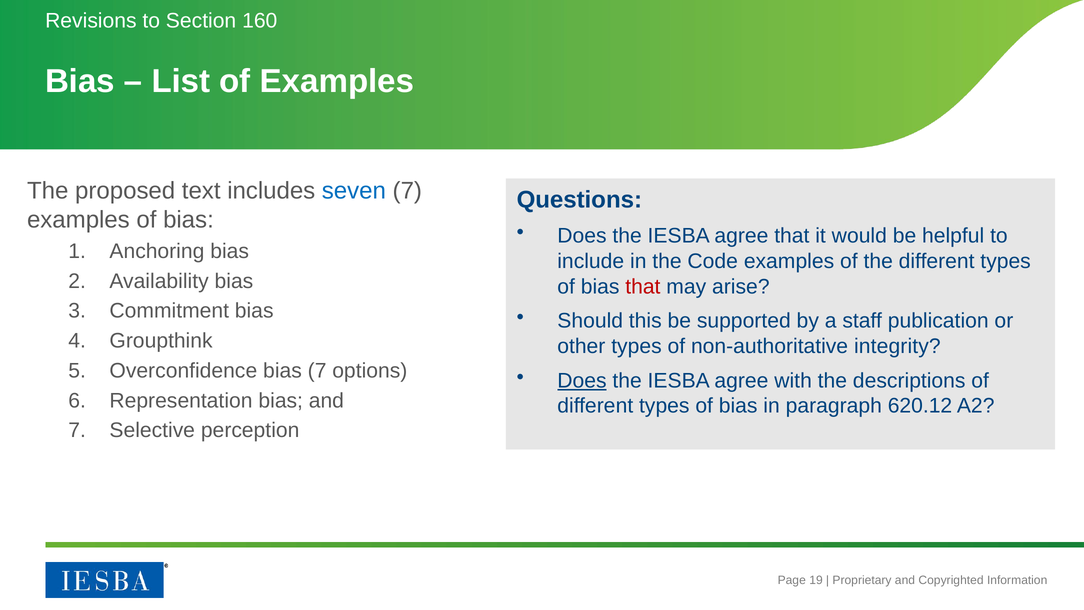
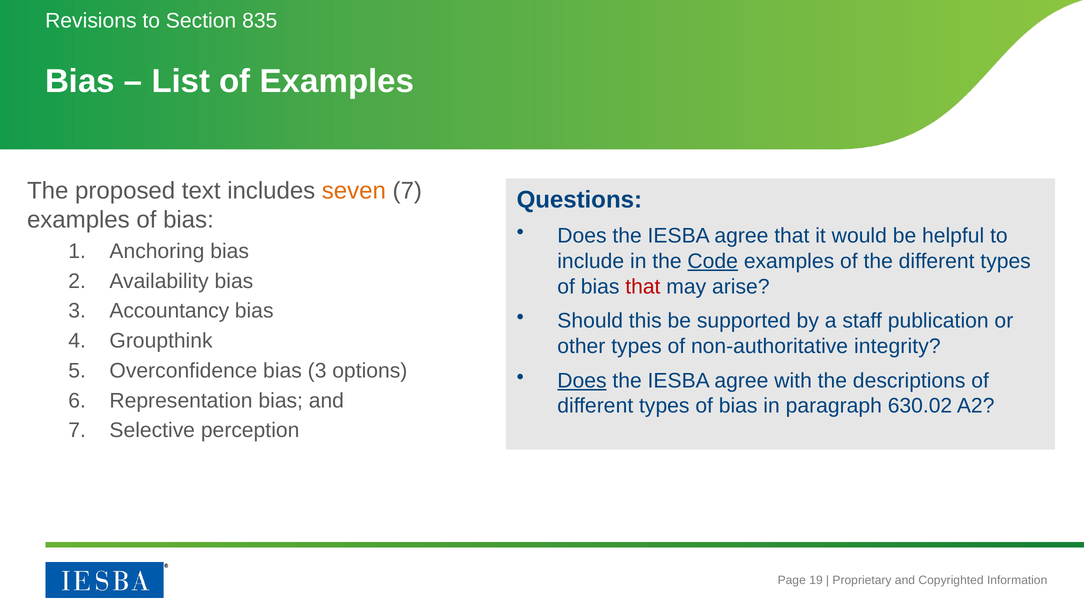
160: 160 -> 835
seven colour: blue -> orange
Code underline: none -> present
Commitment: Commitment -> Accountancy
Overconfidence bias 7: 7 -> 3
620.12: 620.12 -> 630.02
